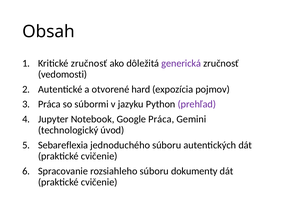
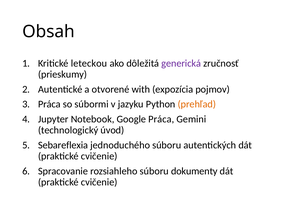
Kritické zručnosť: zručnosť -> leteckou
vedomosti: vedomosti -> prieskumy
hard: hard -> with
prehľad colour: purple -> orange
